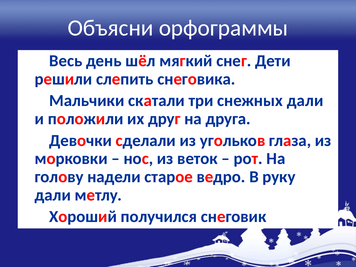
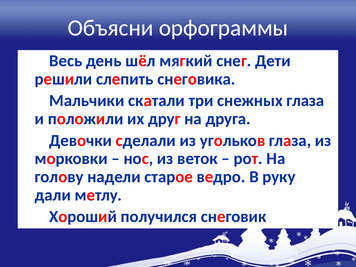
снежных дали: дали -> глаза
